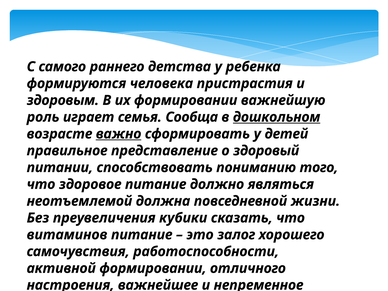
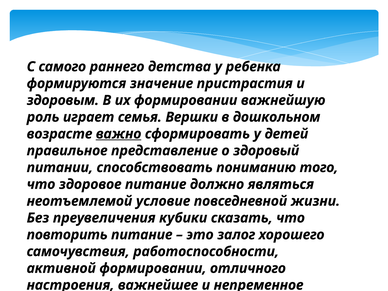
человека: человека -> значение
Сообща: Сообща -> Вершки
дошкольном underline: present -> none
неотъемлемой должна: должна -> условие
витаминов: витаминов -> повторить
